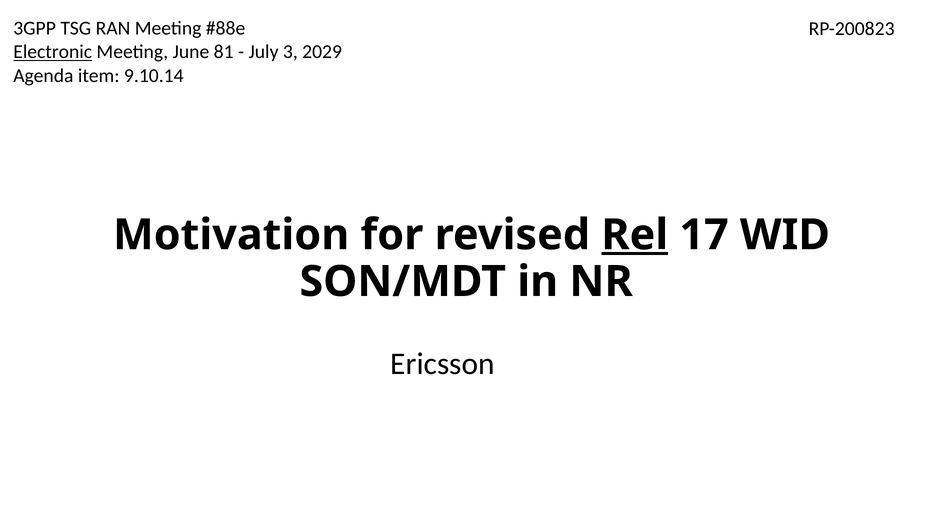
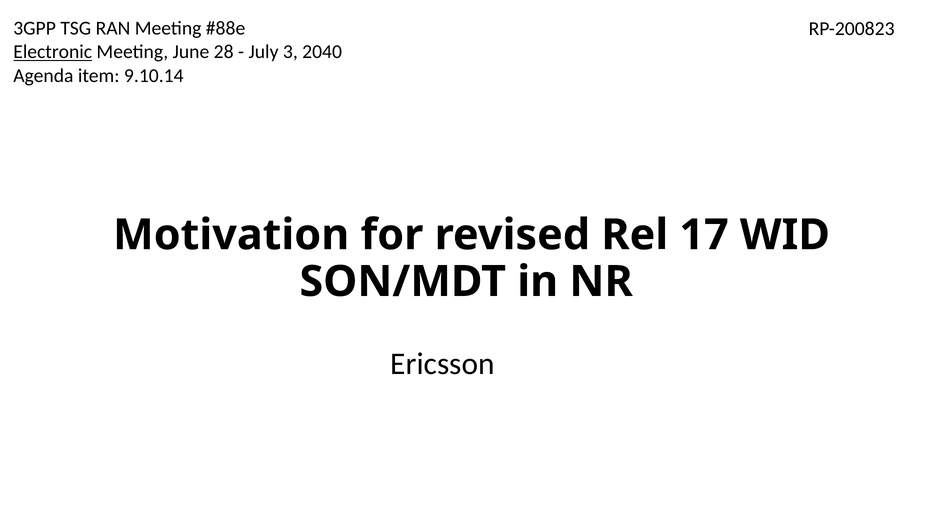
81: 81 -> 28
2029: 2029 -> 2040
Rel underline: present -> none
